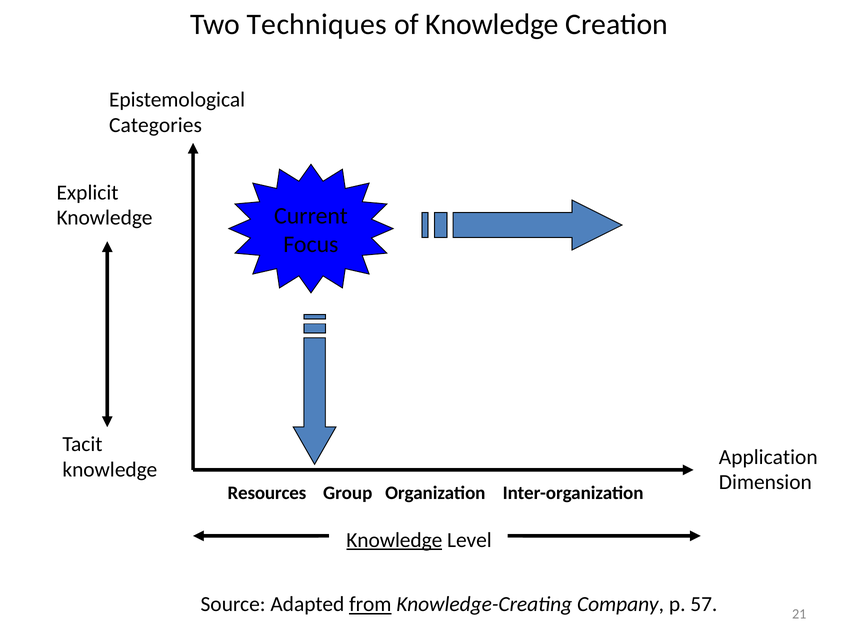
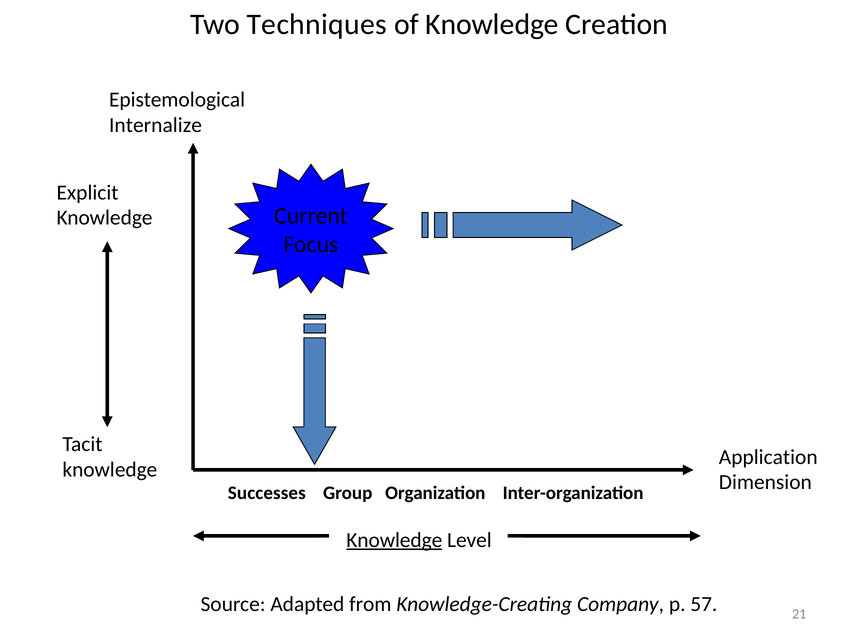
Categories: Categories -> Internalize
Resources: Resources -> Successes
from underline: present -> none
